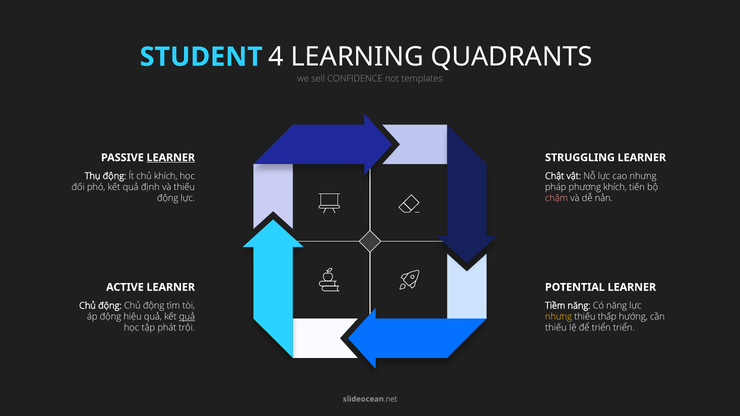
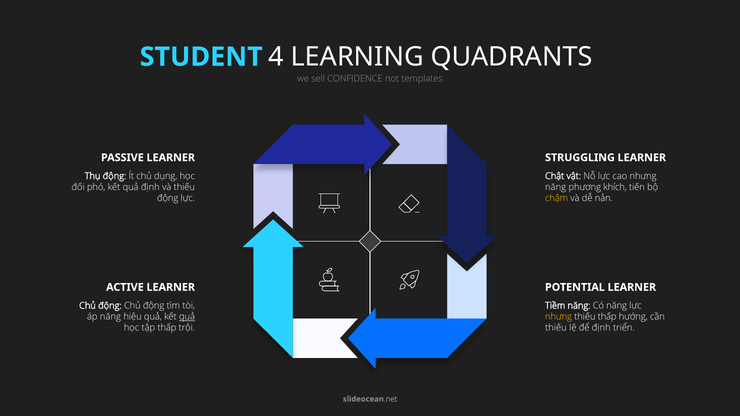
LEARNER at (171, 158) underline: present -> none
chủ khích: khích -> dụng
pháp at (556, 187): pháp -> năng
chậm colour: pink -> yellow
áp động: động -> năng
tập phát: phát -> thấp
để triển: triển -> định
